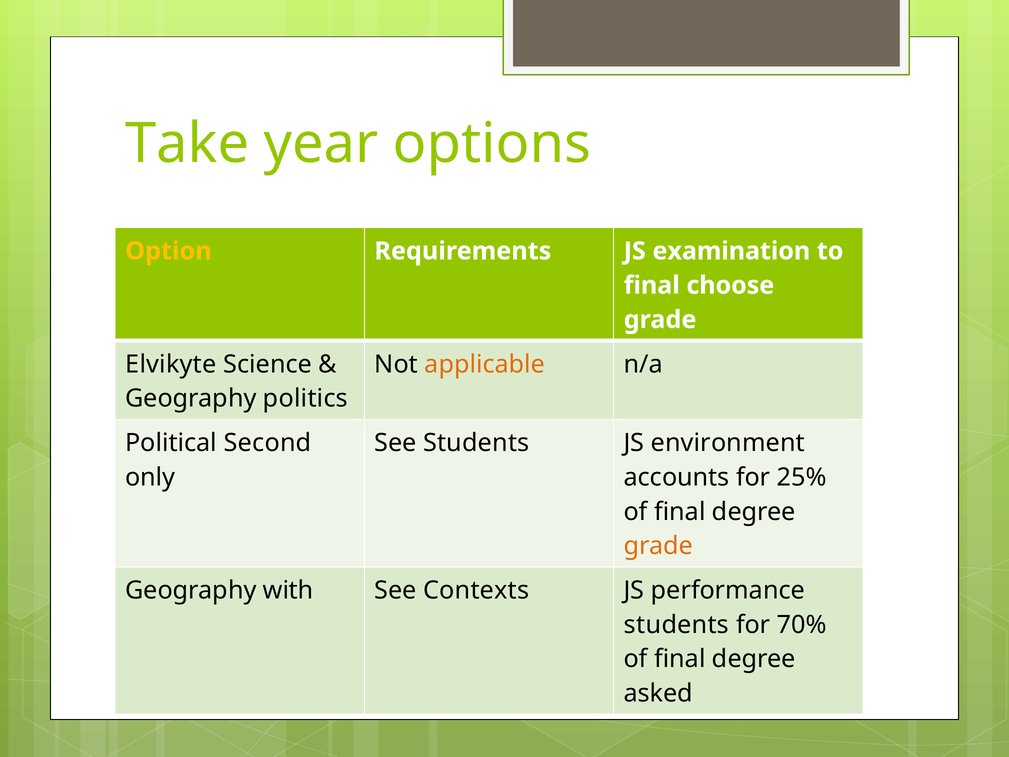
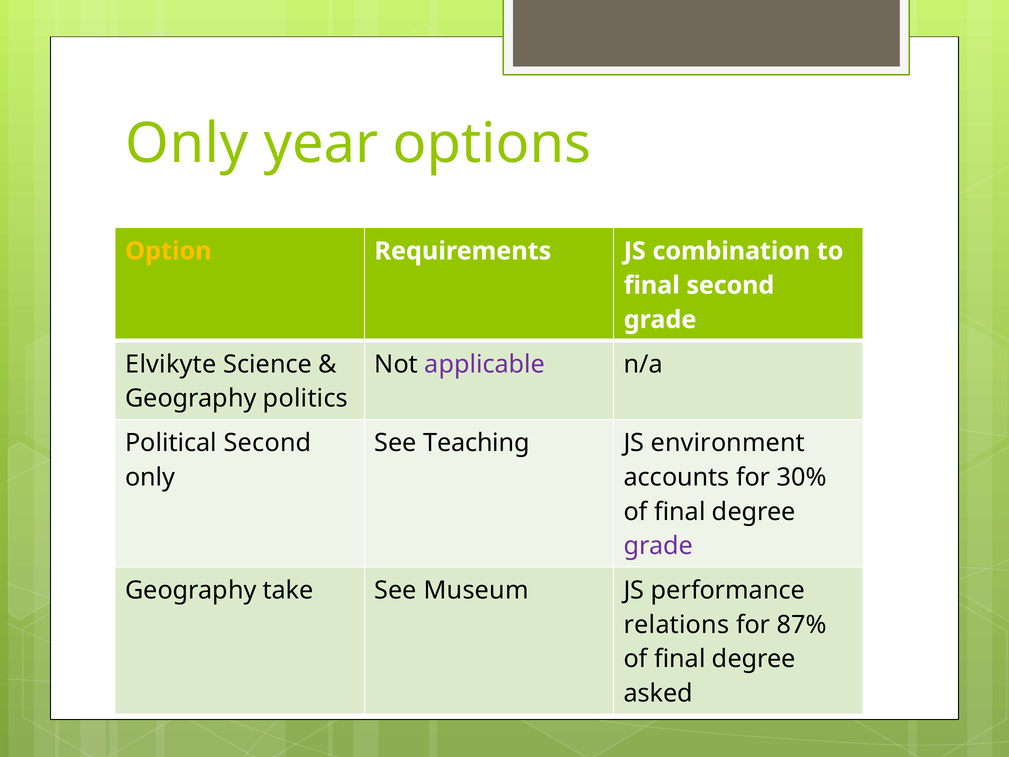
Take at (187, 144): Take -> Only
examination: examination -> combination
final choose: choose -> second
applicable colour: orange -> purple
See Students: Students -> Teaching
25%: 25% -> 30%
grade at (658, 546) colour: orange -> purple
with: with -> take
Contexts: Contexts -> Museum
students at (677, 625): students -> relations
70%: 70% -> 87%
